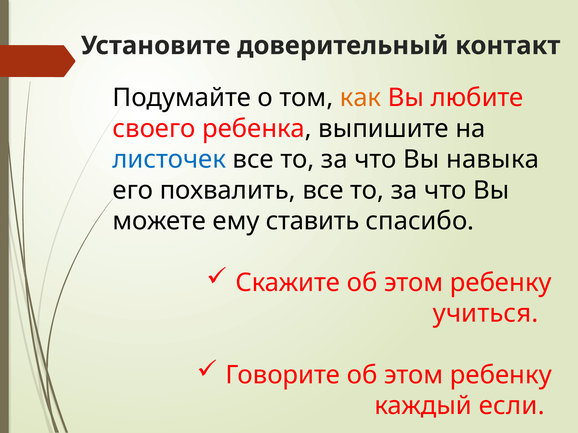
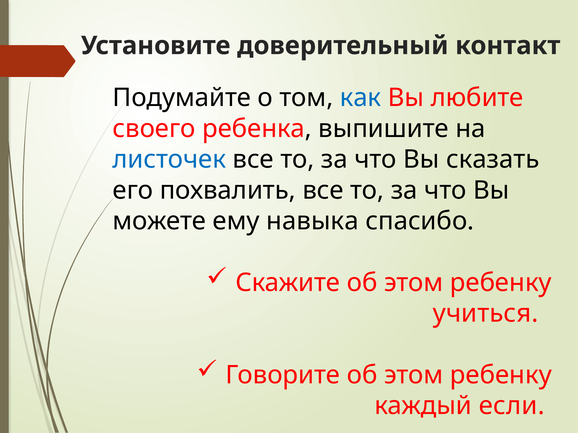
как colour: orange -> blue
навыка: навыка -> сказать
ставить: ставить -> навыка
